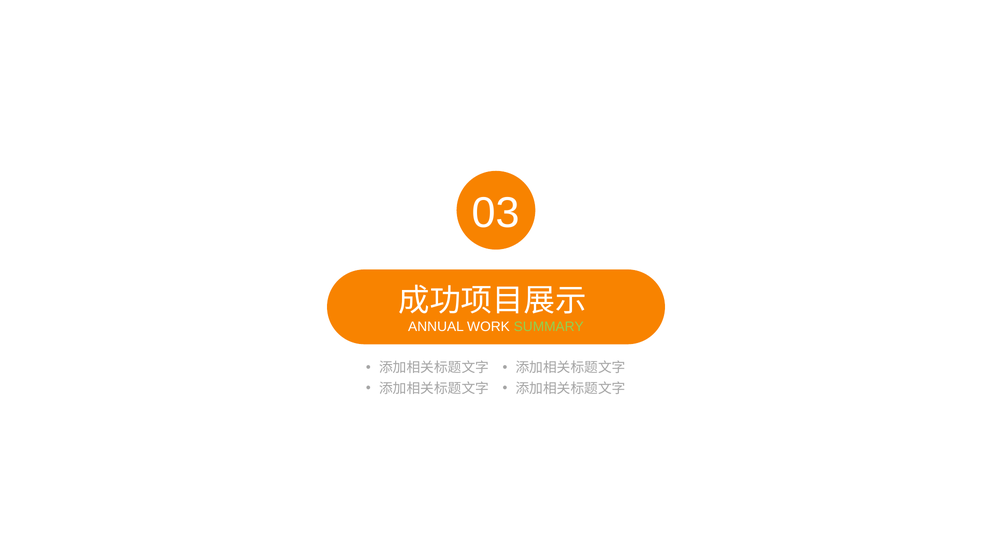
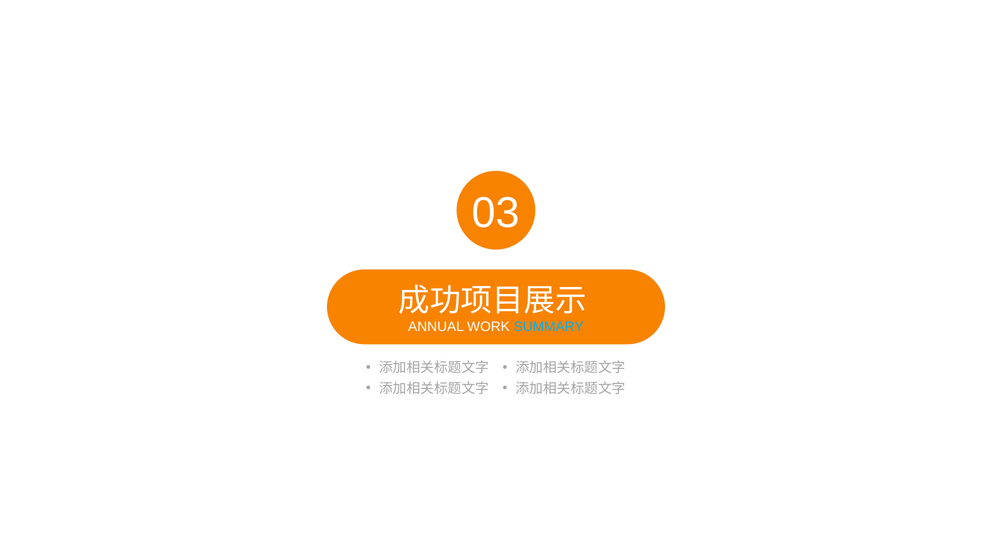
SUMMARY colour: light green -> light blue
